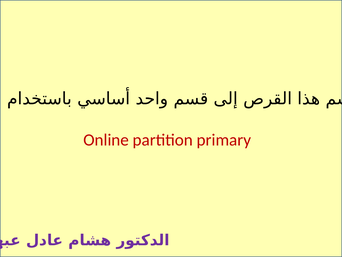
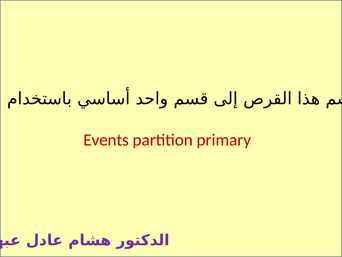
Online: Online -> Events
